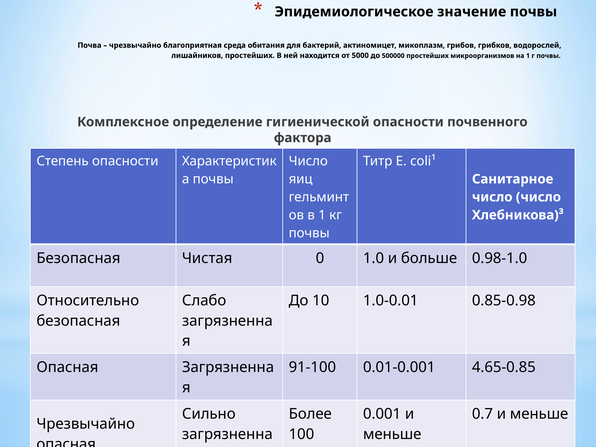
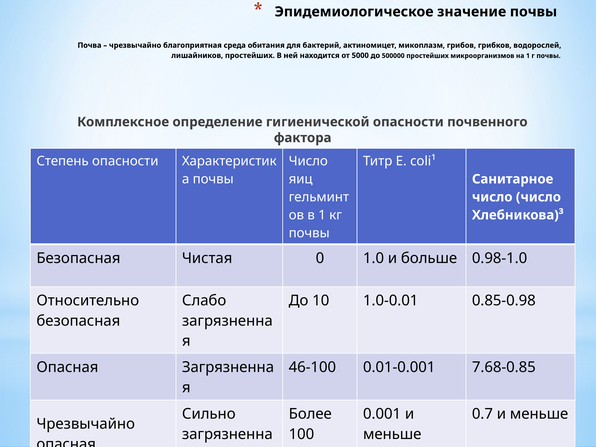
91-100: 91-100 -> 46-100
4.65-0.85: 4.65-0.85 -> 7.68-0.85
